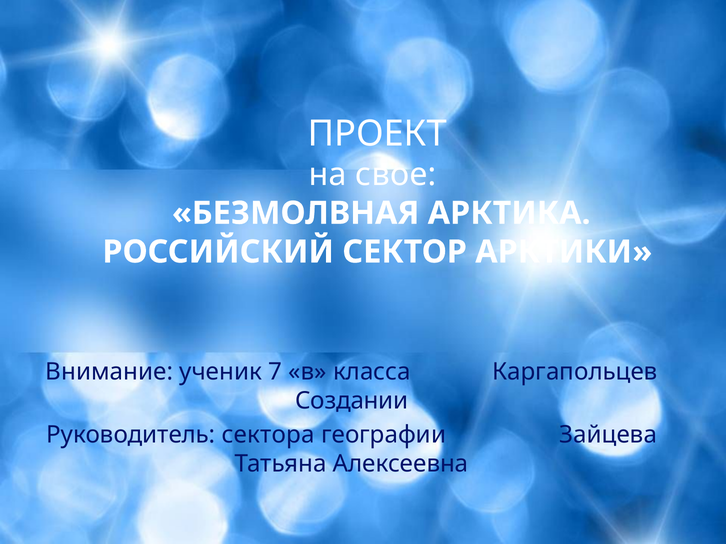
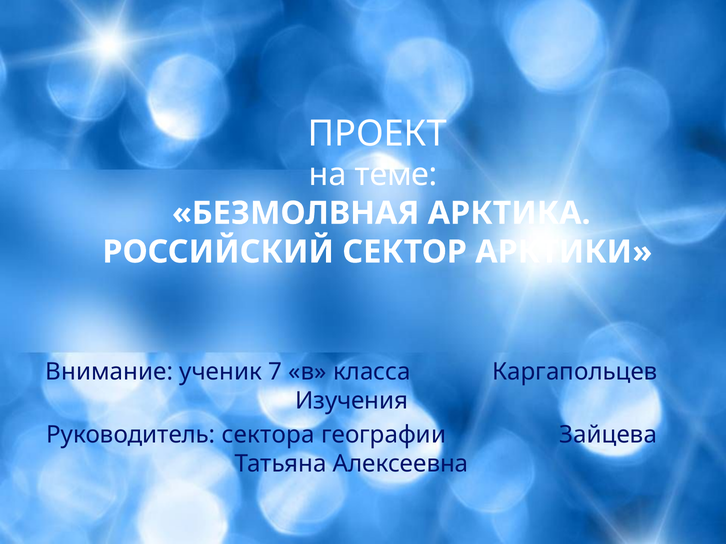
свое: свое -> теме
Создании: Создании -> Изучения
